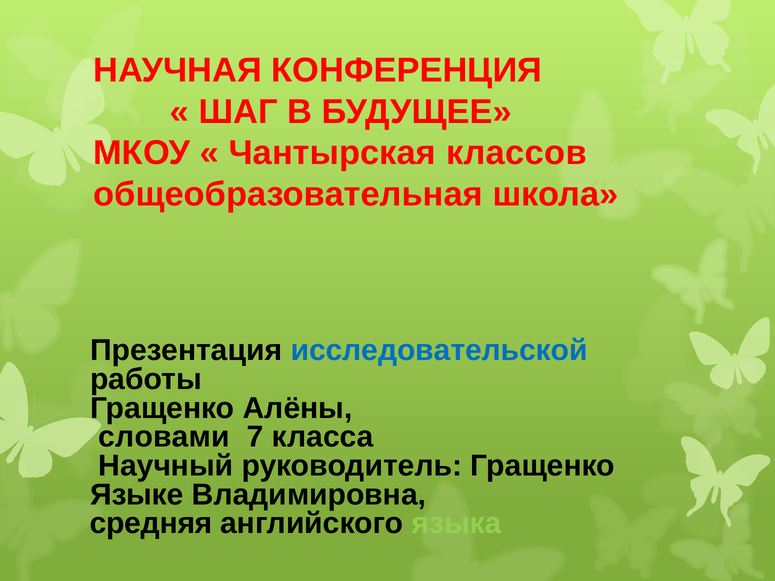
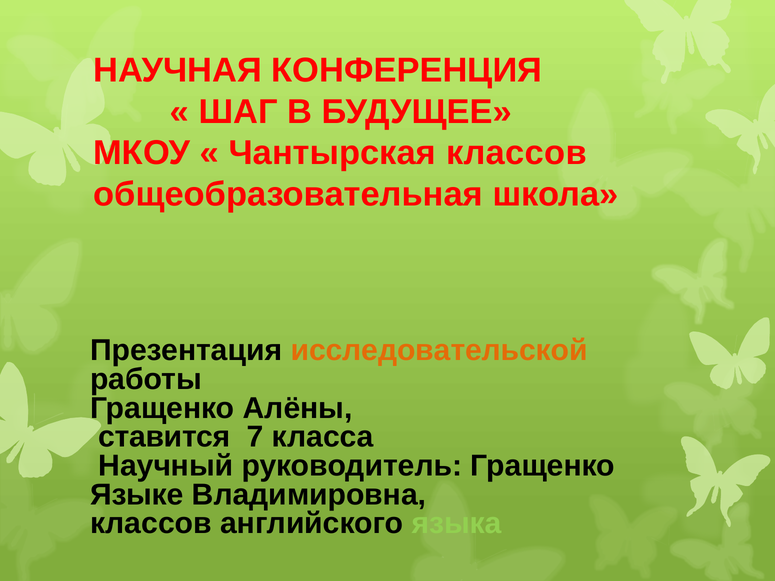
исследовательской colour: blue -> orange
словами: словами -> ставится
средняя at (151, 524): средняя -> классов
